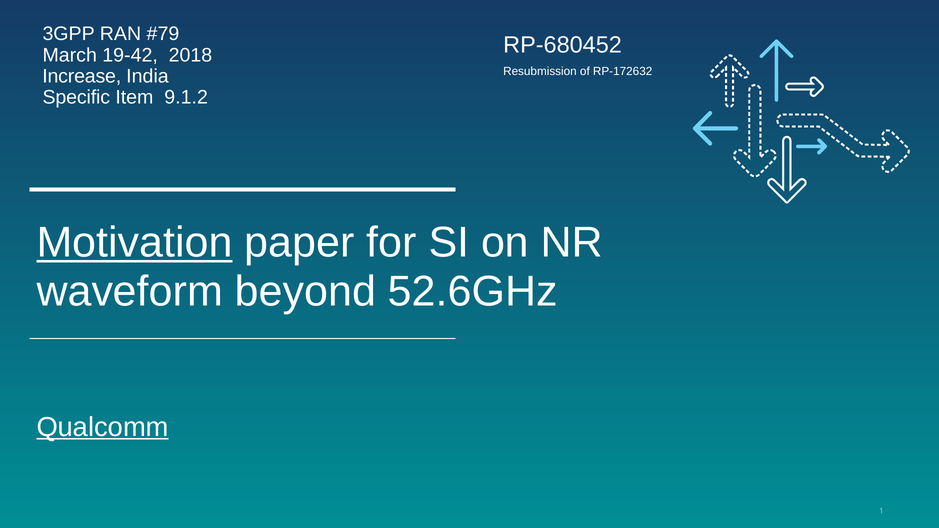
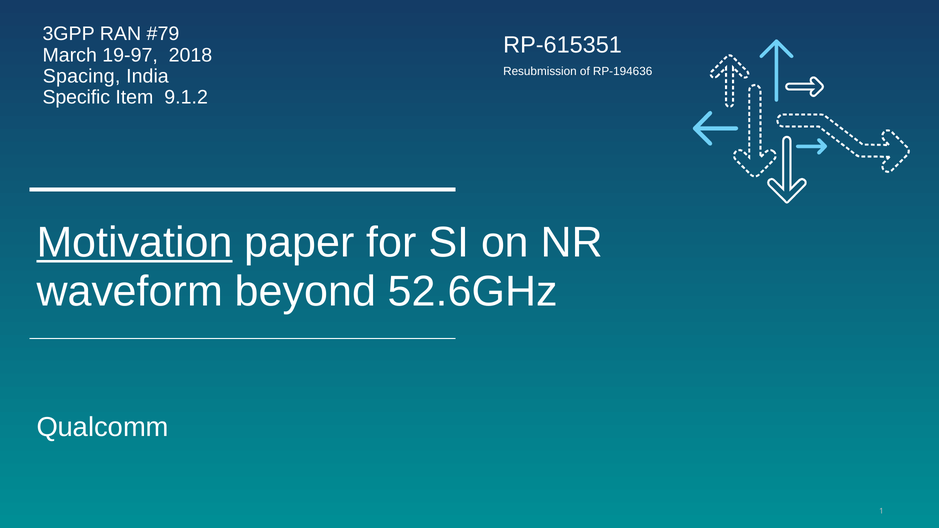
RP-680452: RP-680452 -> RP-615351
19-42: 19-42 -> 19-97
RP-172632: RP-172632 -> RP-194636
Increase: Increase -> Spacing
Qualcomm underline: present -> none
